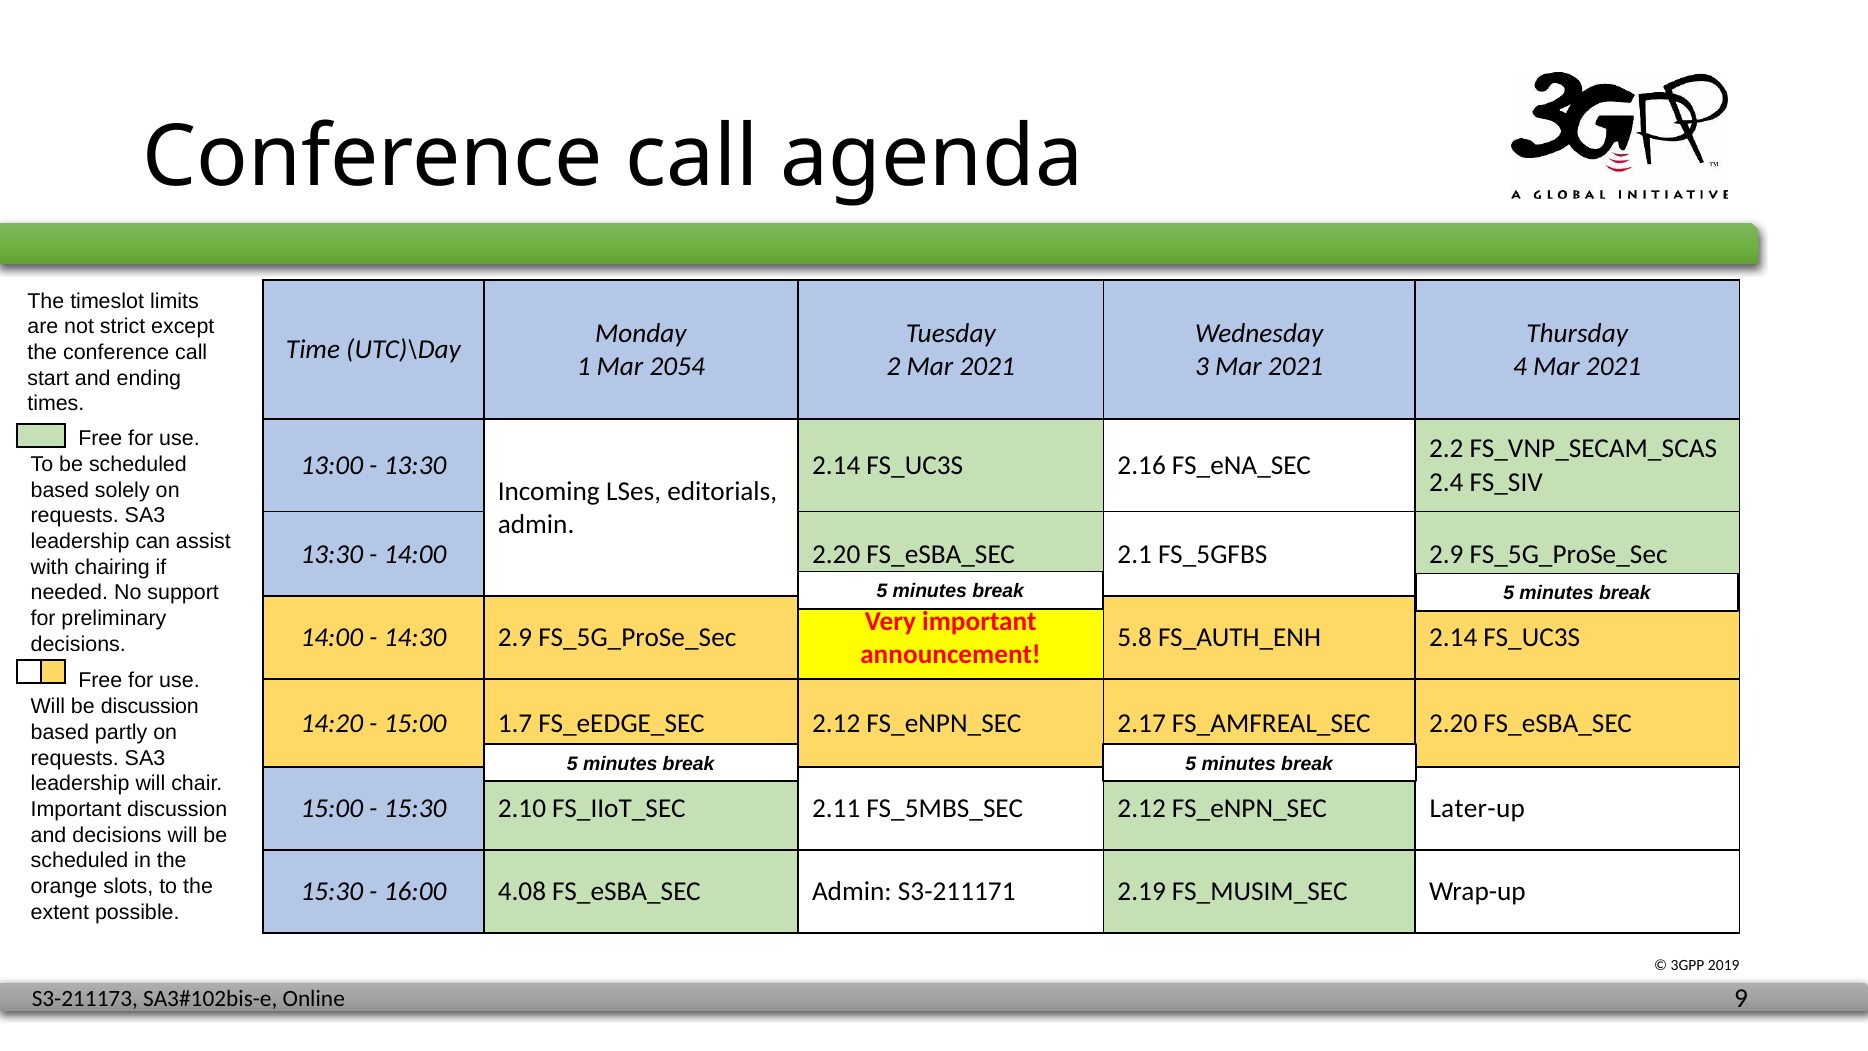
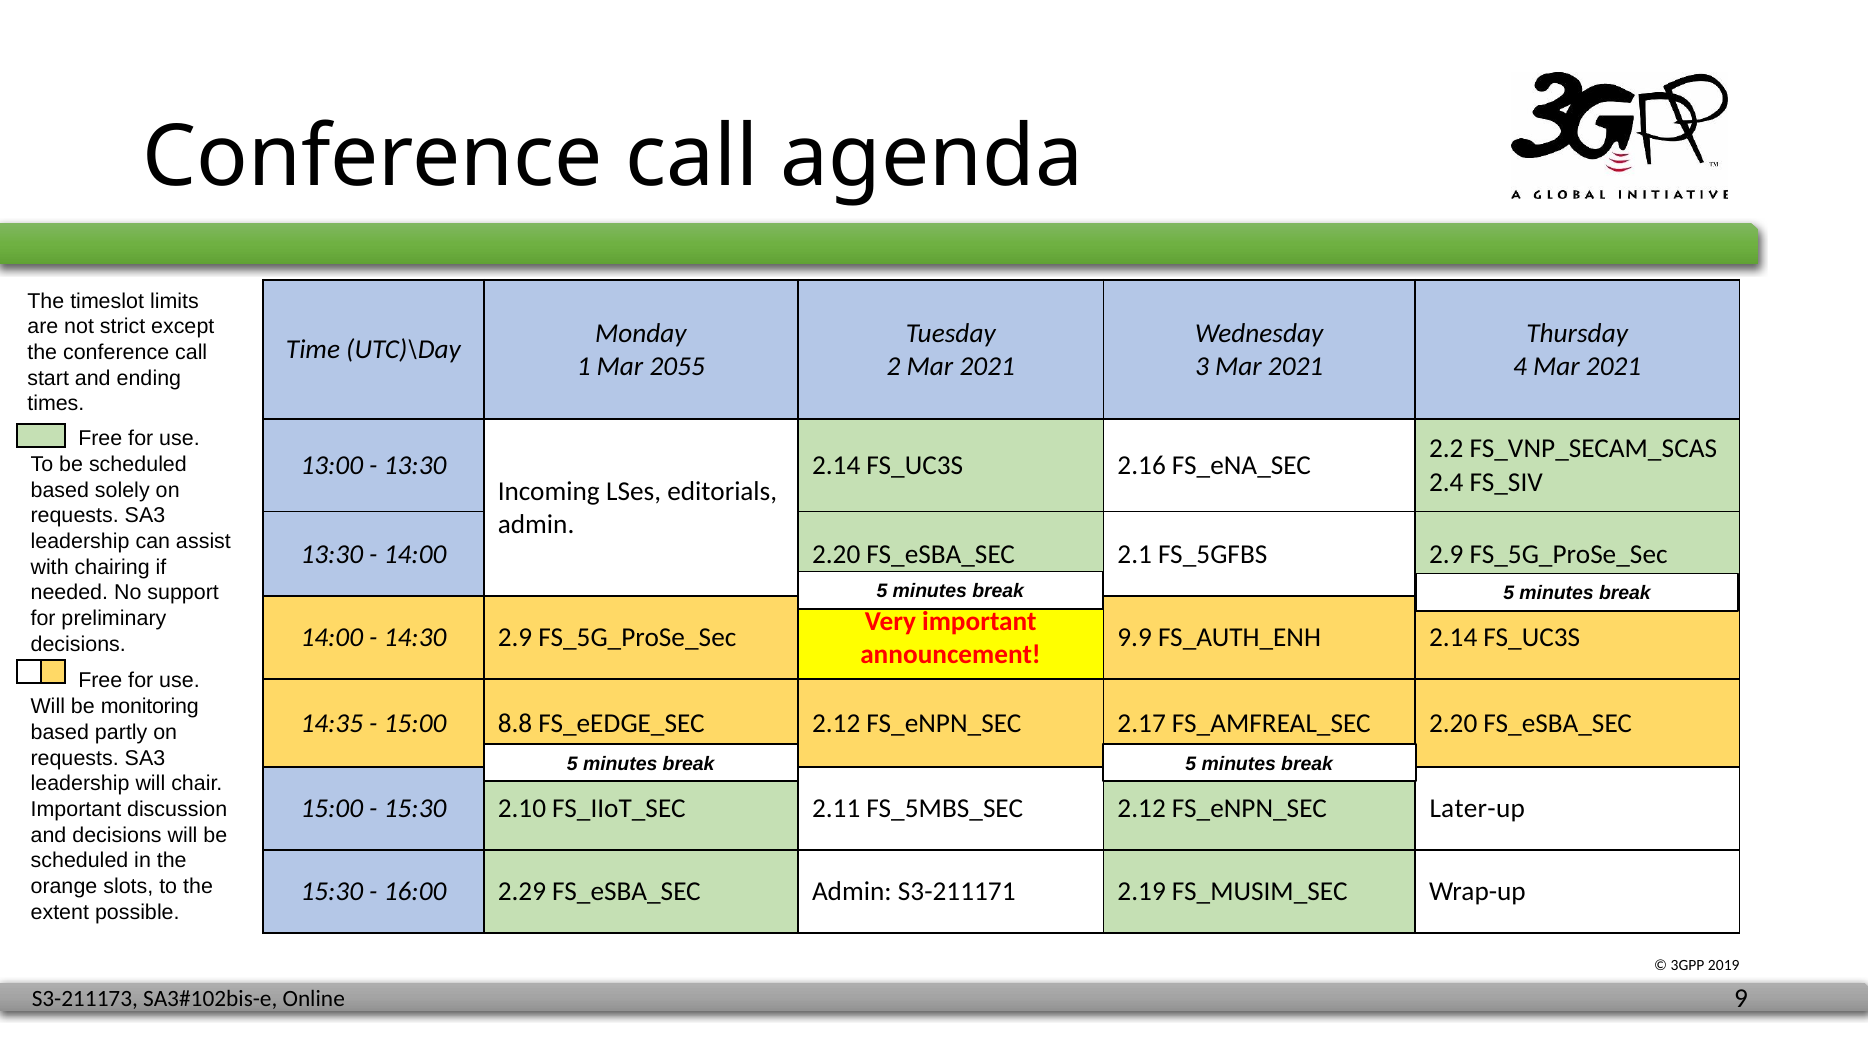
2054: 2054 -> 2055
5.8: 5.8 -> 9.9
be discussion: discussion -> monitoring
14:20: 14:20 -> 14:35
1.7: 1.7 -> 8.8
4.08: 4.08 -> 2.29
